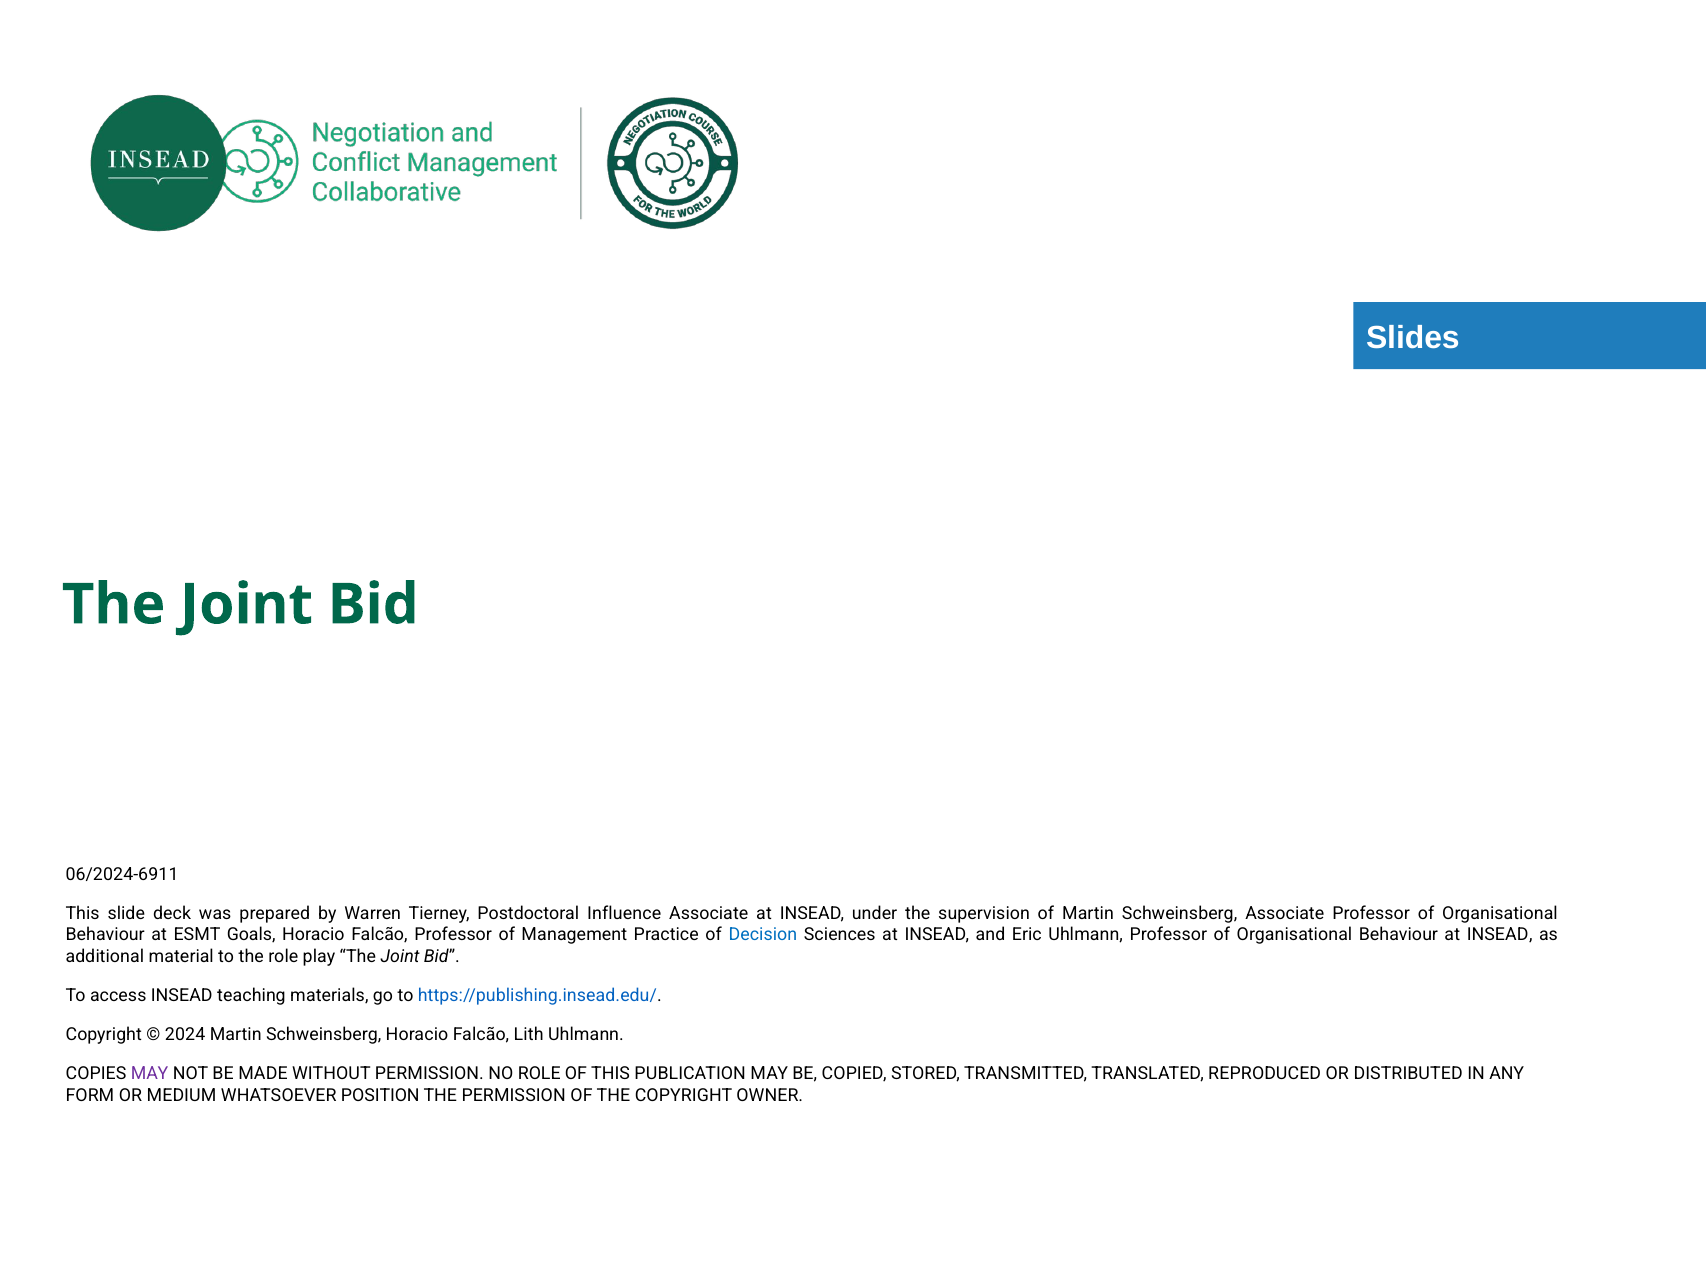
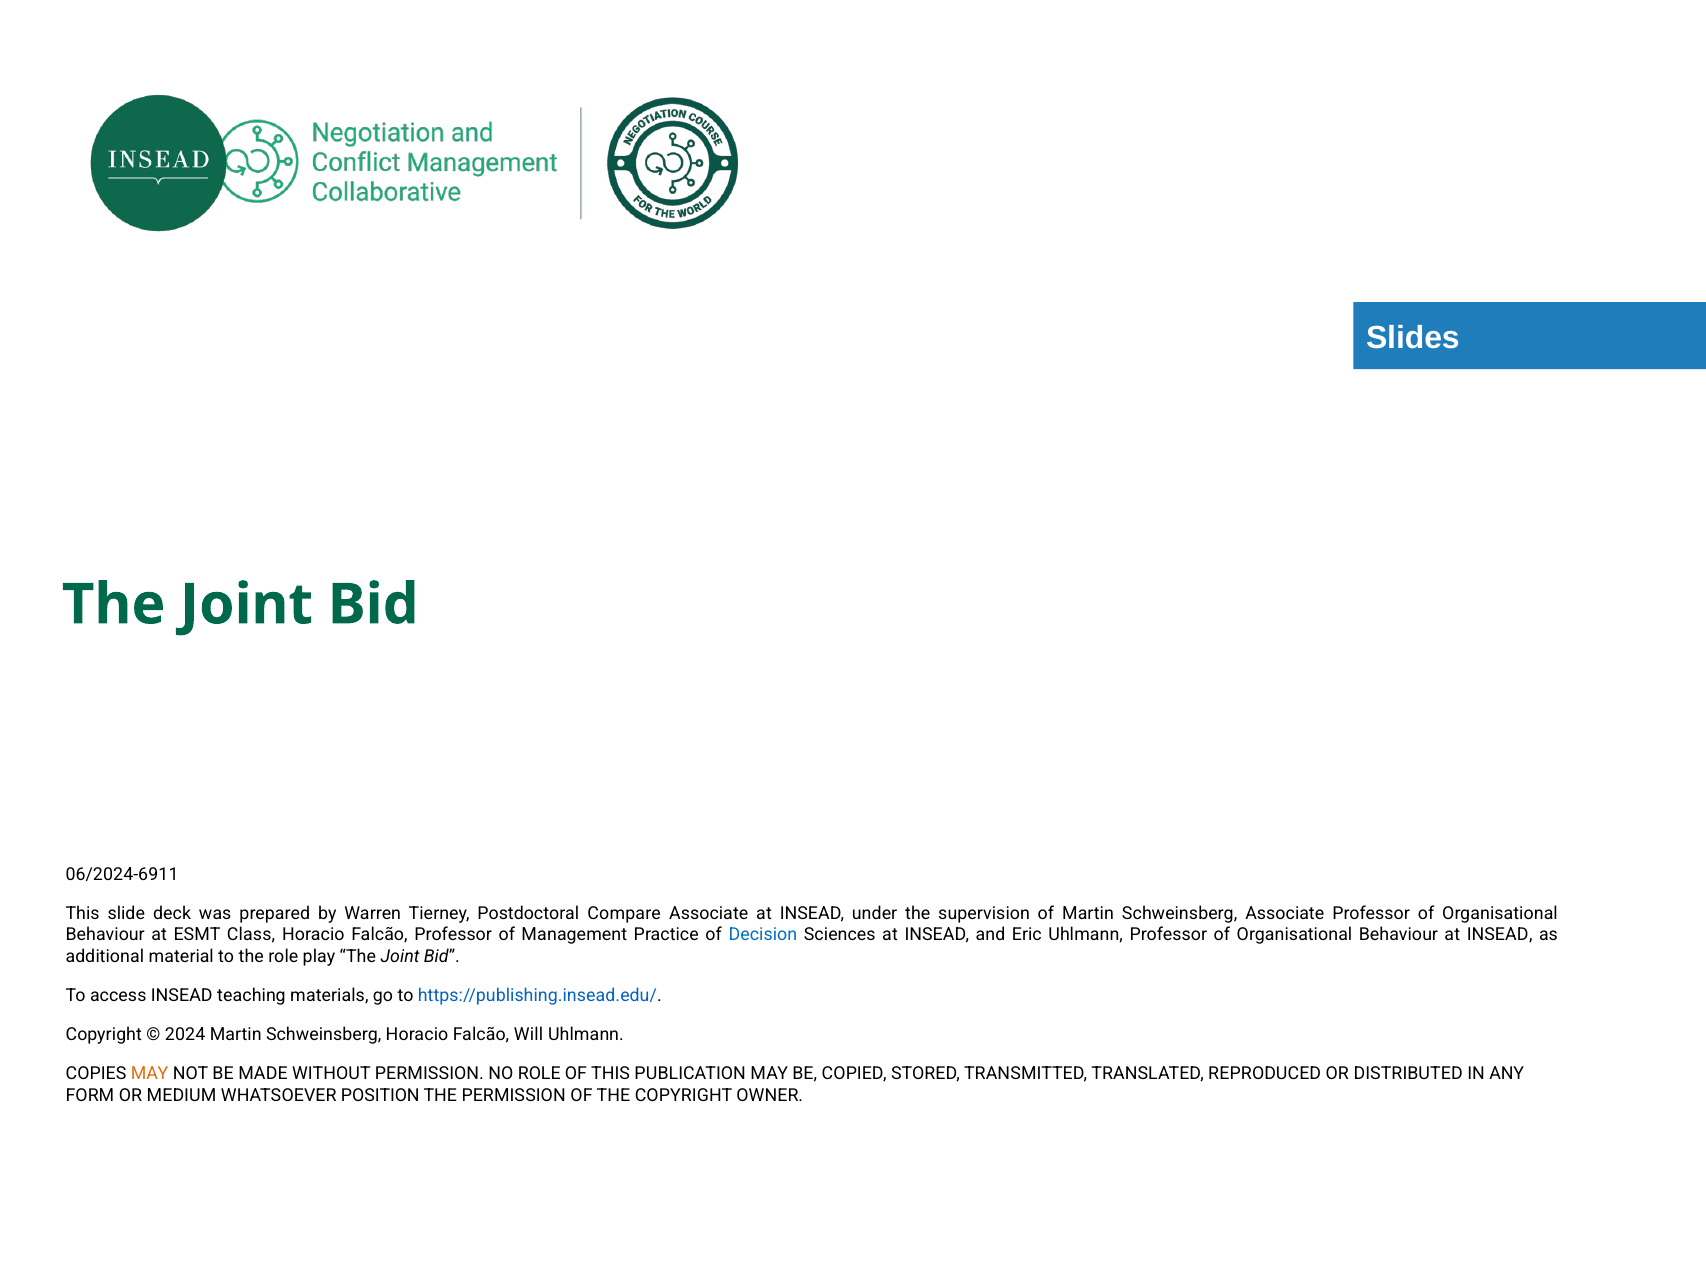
Influence: Influence -> Compare
Goals: Goals -> Class
Lith: Lith -> Will
MAY at (150, 1073) colour: purple -> orange
